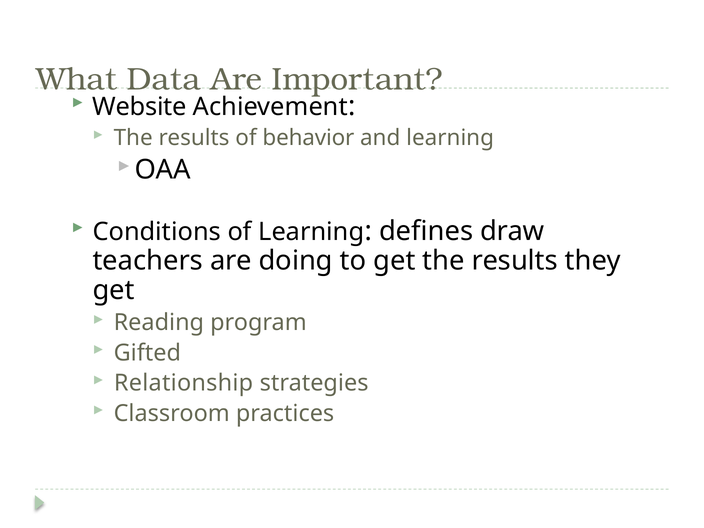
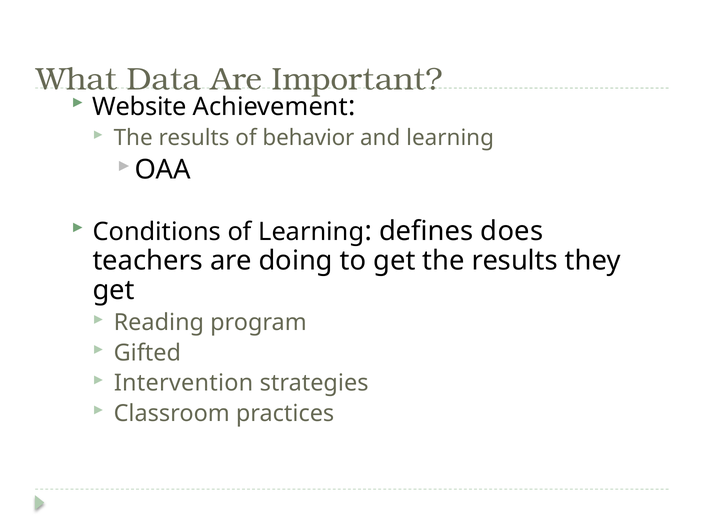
draw: draw -> does
Relationship: Relationship -> Intervention
